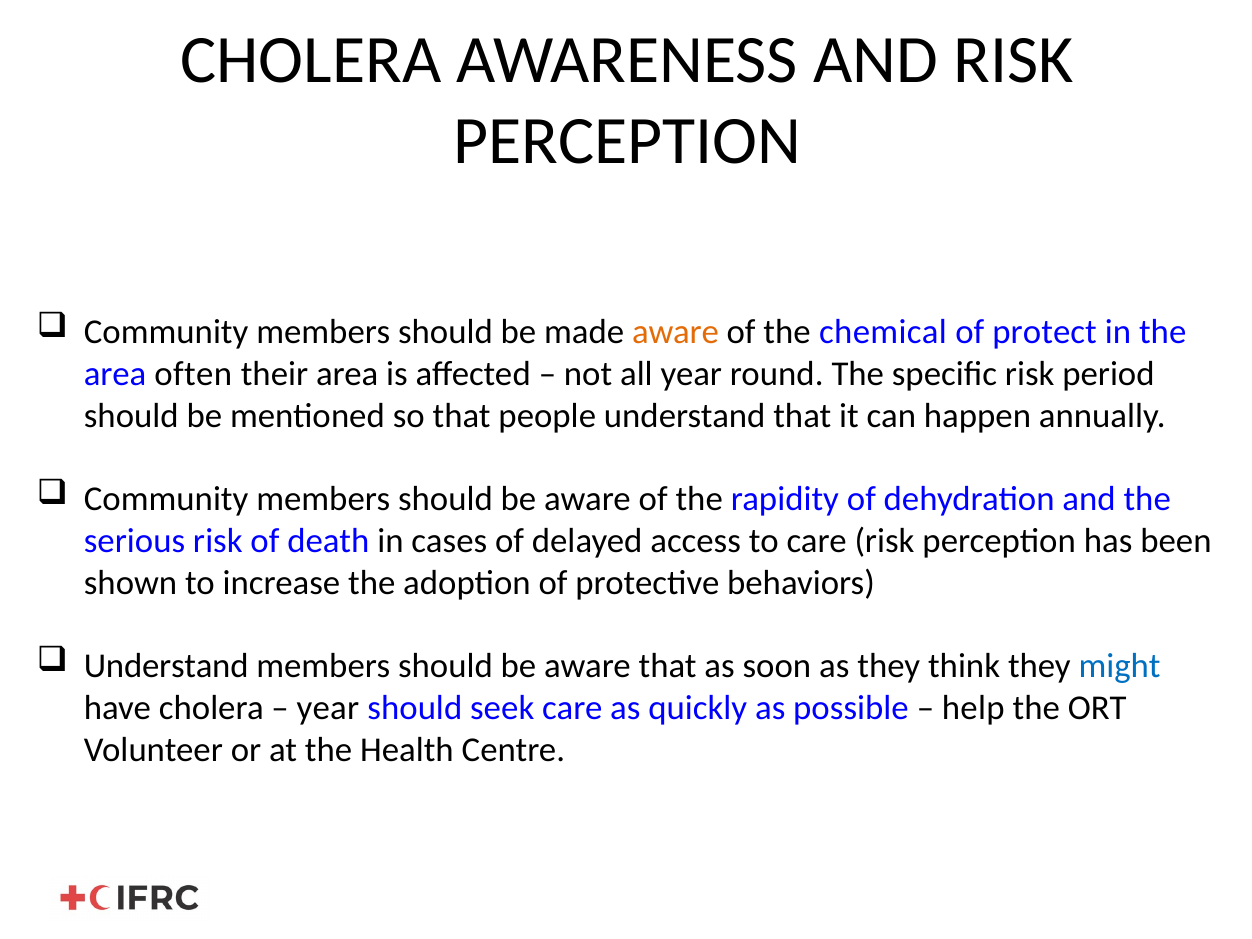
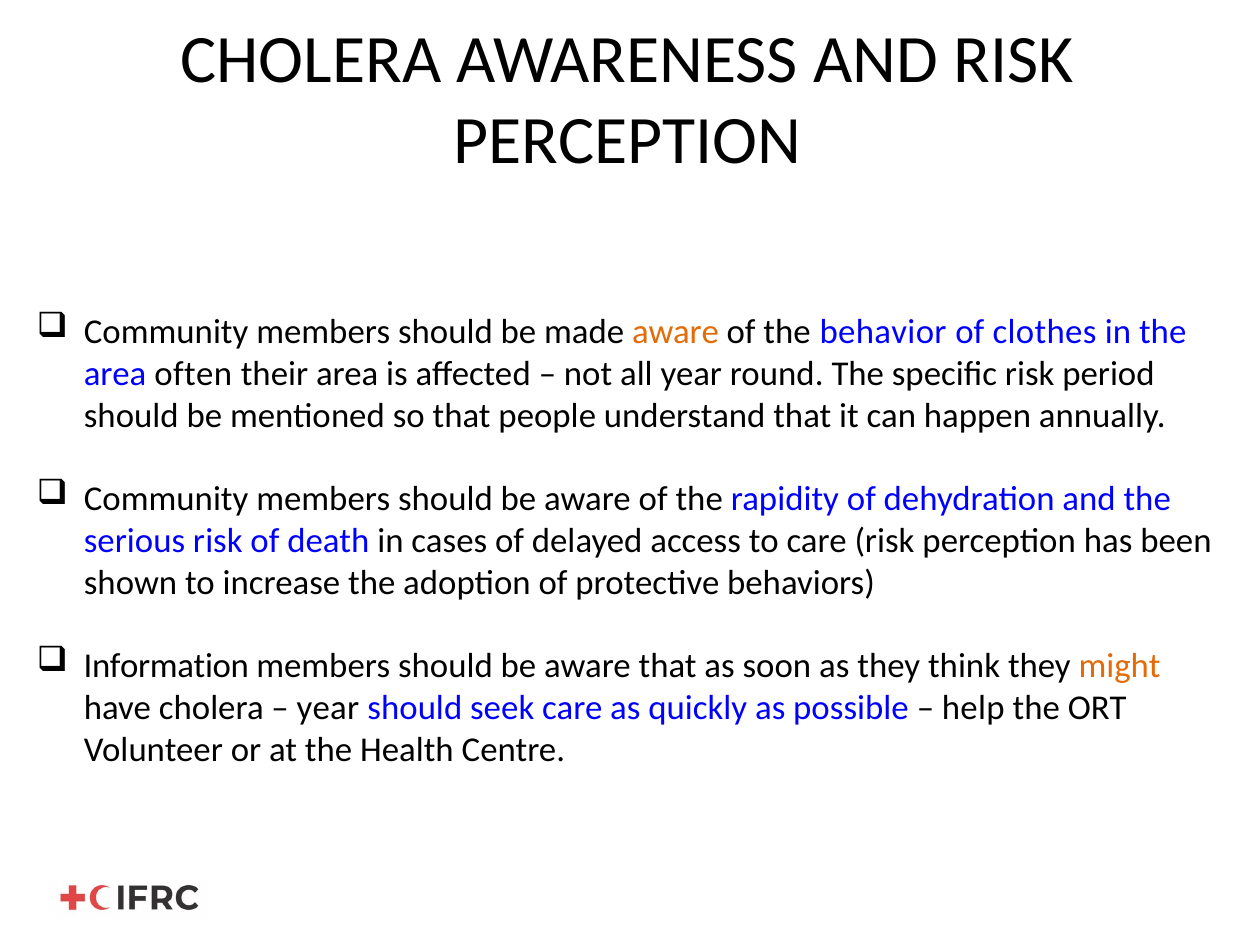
chemical: chemical -> behavior
protect: protect -> clothes
Understand at (166, 666): Understand -> Information
might colour: blue -> orange
